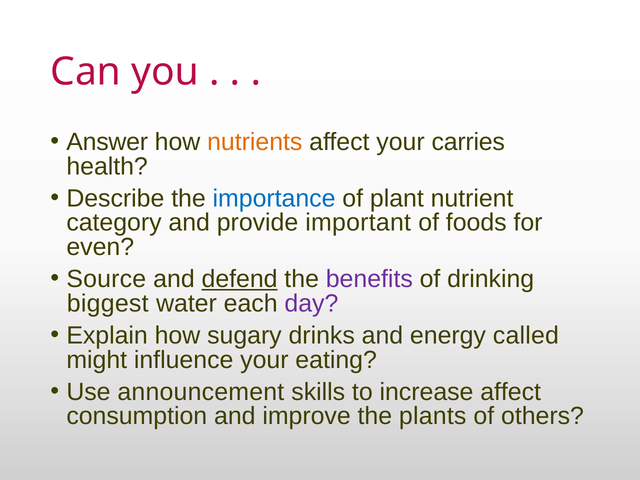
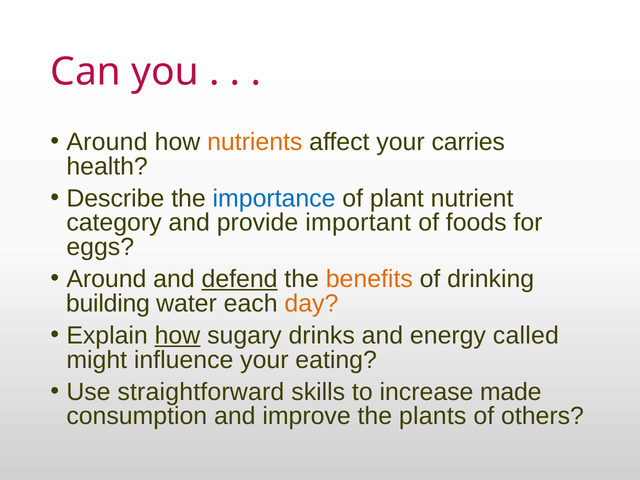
Answer at (107, 142): Answer -> Around
even: even -> eggs
Source at (106, 279): Source -> Around
benefits colour: purple -> orange
biggest: biggest -> building
day colour: purple -> orange
how at (177, 336) underline: none -> present
announcement: announcement -> straightforward
increase affect: affect -> made
